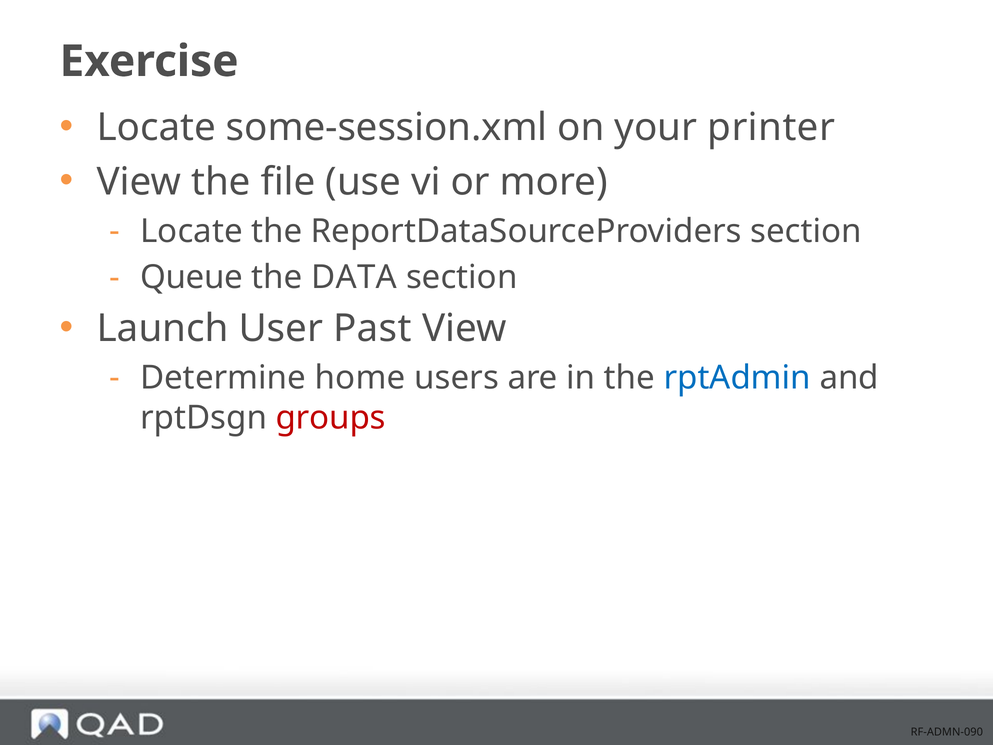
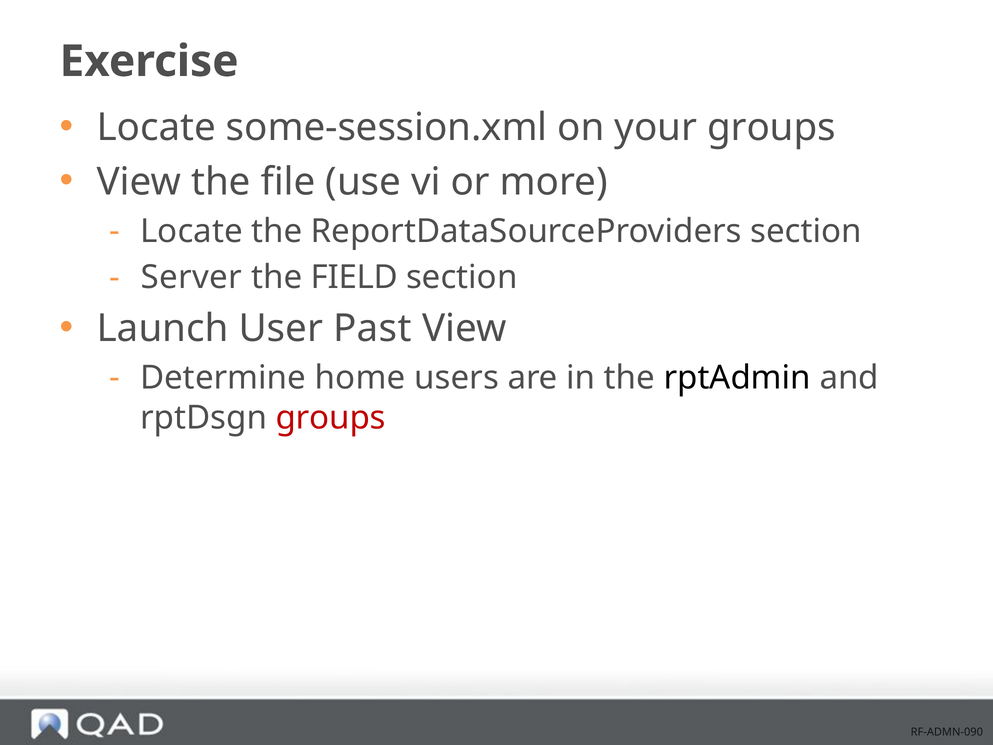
your printer: printer -> groups
Queue: Queue -> Server
DATA: DATA -> FIELD
rptAdmin colour: blue -> black
